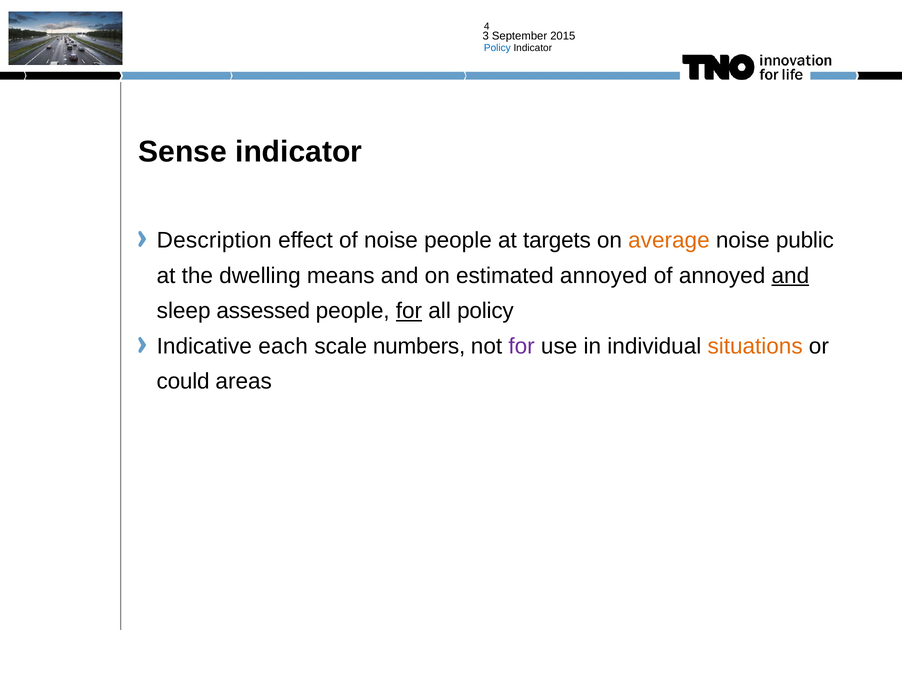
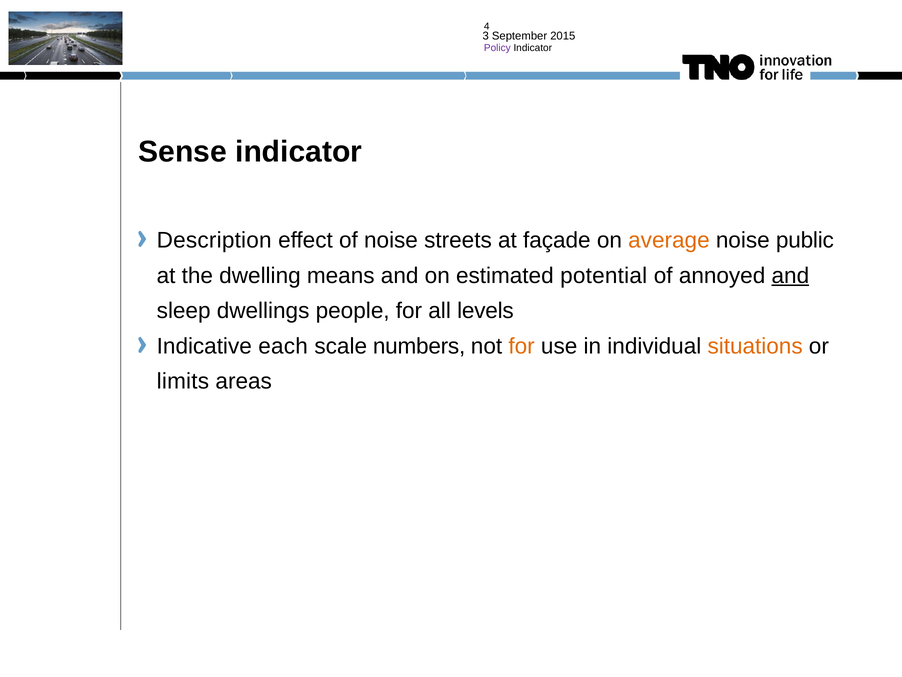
Policy at (497, 48) colour: blue -> purple
noise people: people -> streets
targets: targets -> façade
estimated annoyed: annoyed -> potential
assessed: assessed -> dwellings
for at (409, 311) underline: present -> none
all policy: policy -> levels
for at (522, 346) colour: purple -> orange
could: could -> limits
